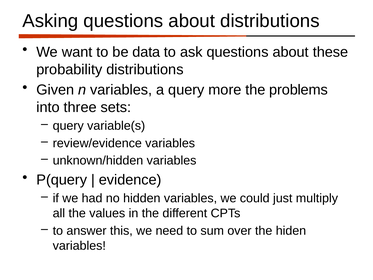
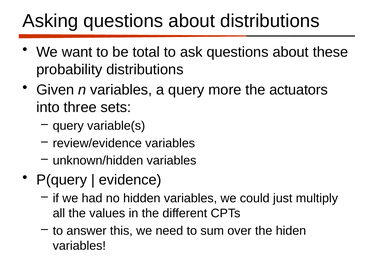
data: data -> total
problems: problems -> actuators
